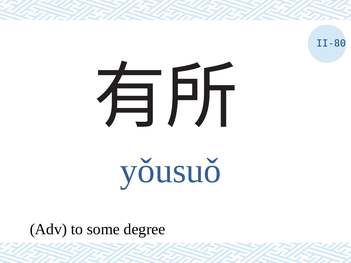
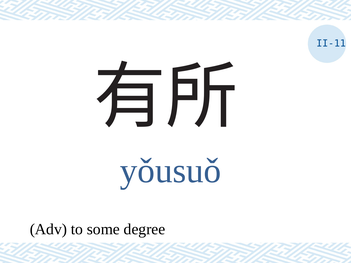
II-80: II-80 -> II-11
